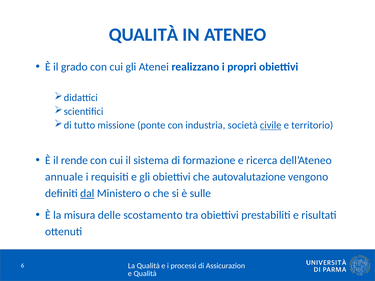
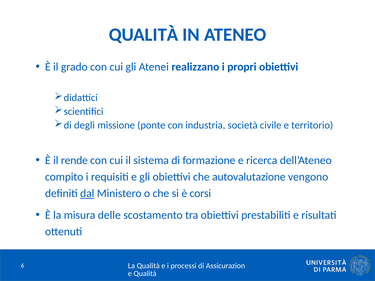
tutto: tutto -> degli
civile underline: present -> none
annuale: annuale -> compito
sulle: sulle -> corsi
